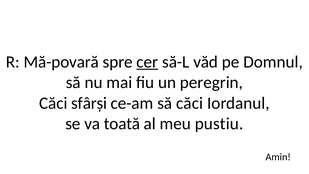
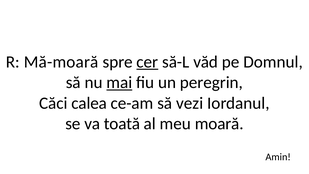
Mă-povară: Mă-povară -> Mă-moară
mai underline: none -> present
sfârși: sfârși -> calea
să căci: căci -> vezi
pustiu: pustiu -> moară
